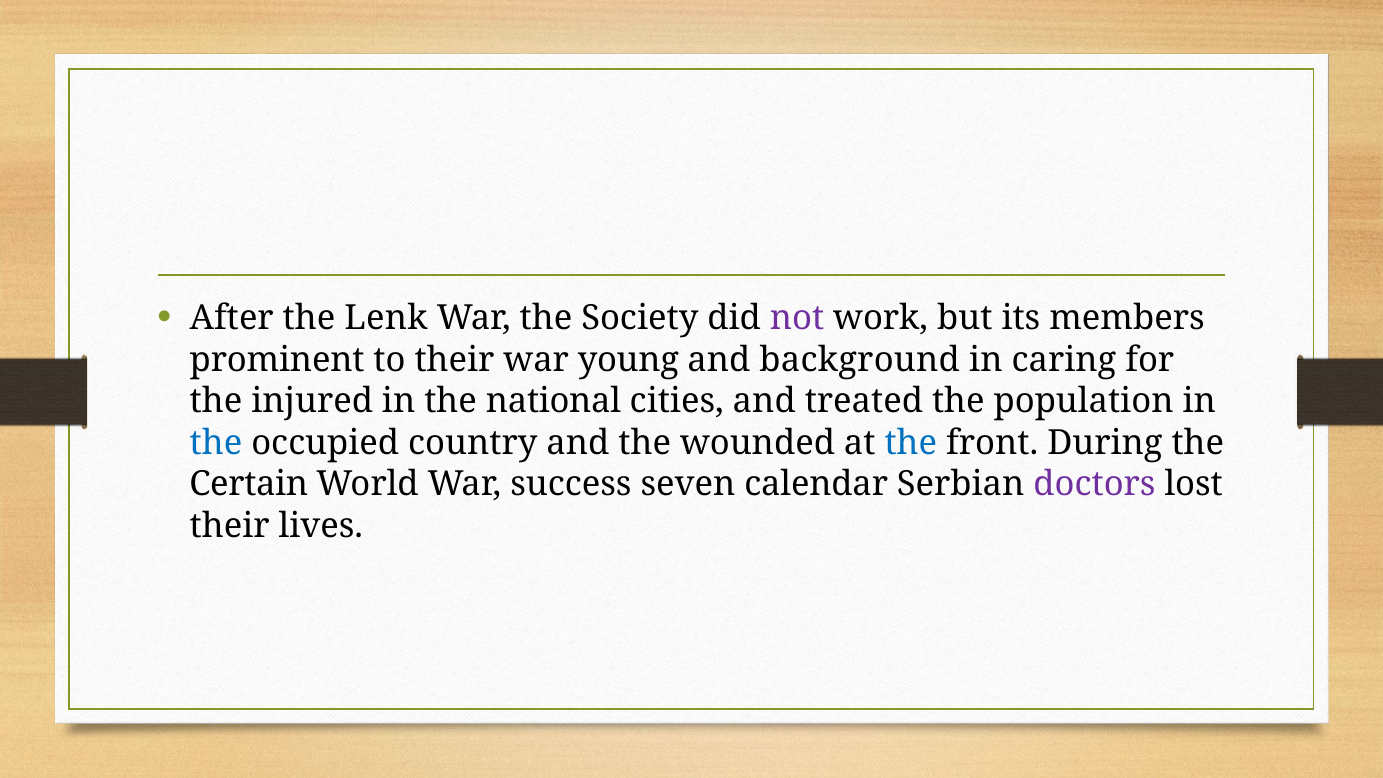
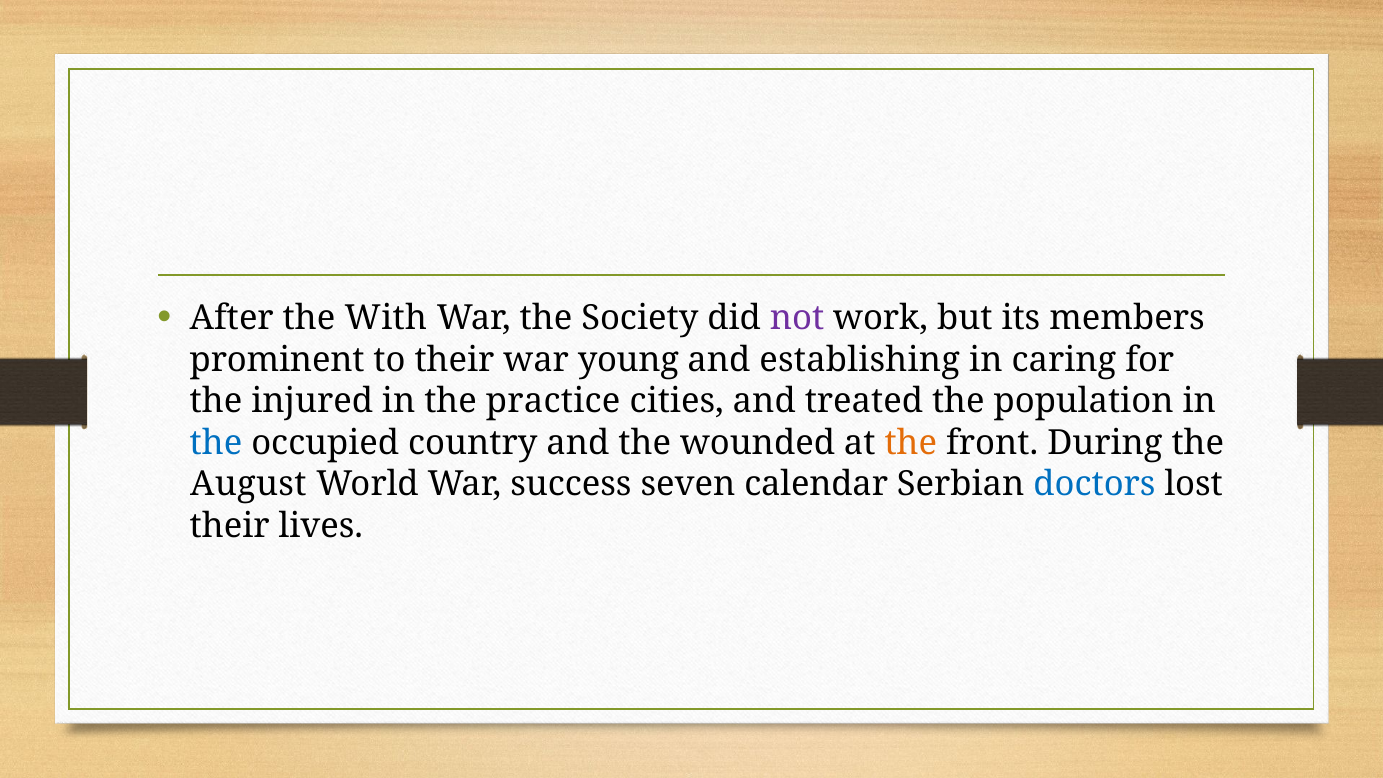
Lenk: Lenk -> With
background: background -> establishing
national: national -> practice
the at (911, 443) colour: blue -> orange
Certain: Certain -> August
doctors colour: purple -> blue
